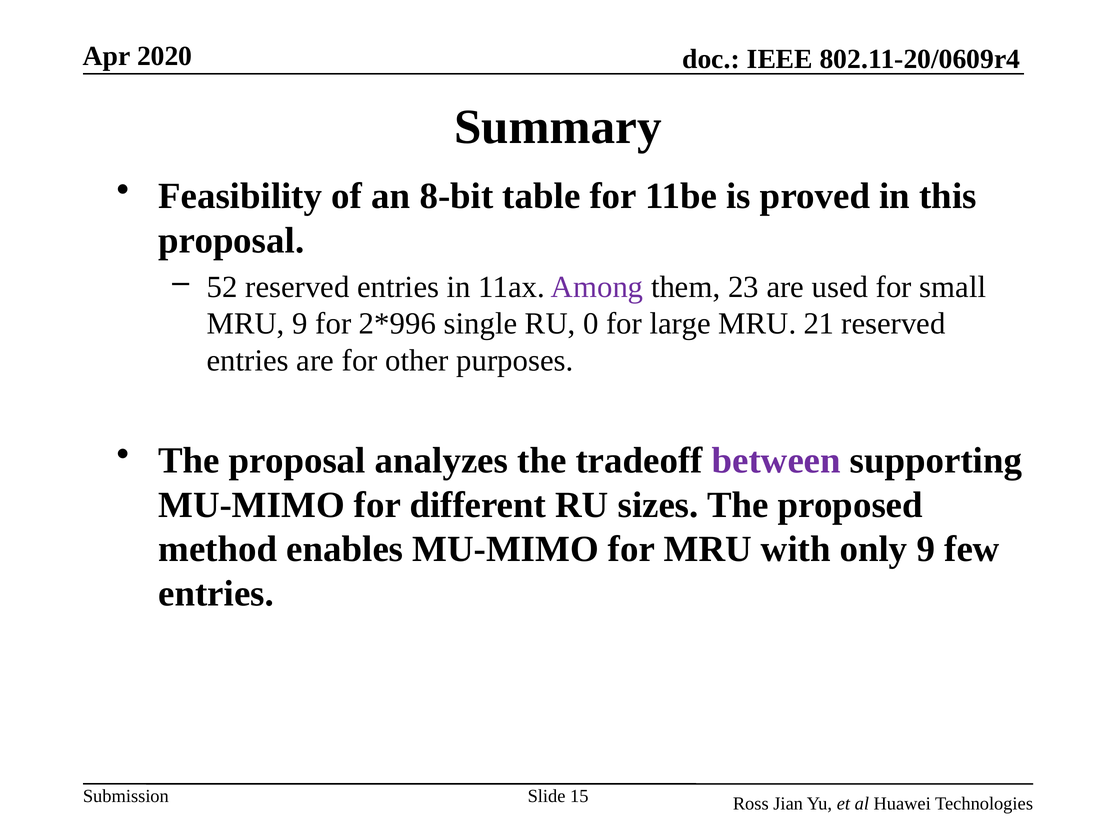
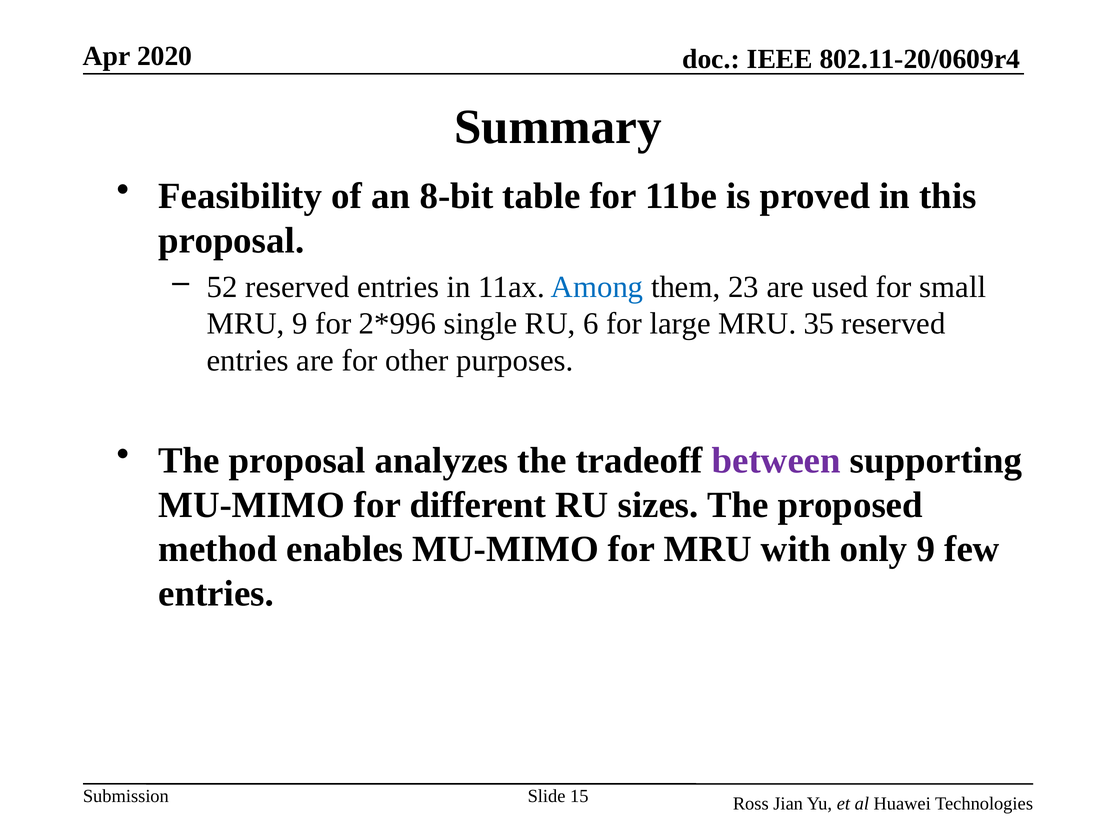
Among colour: purple -> blue
0: 0 -> 6
21: 21 -> 35
